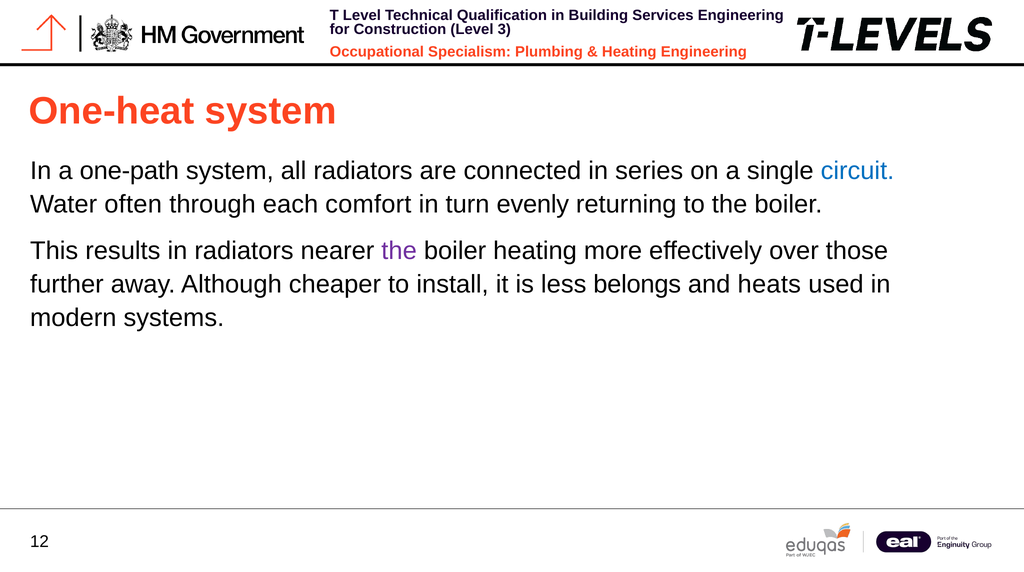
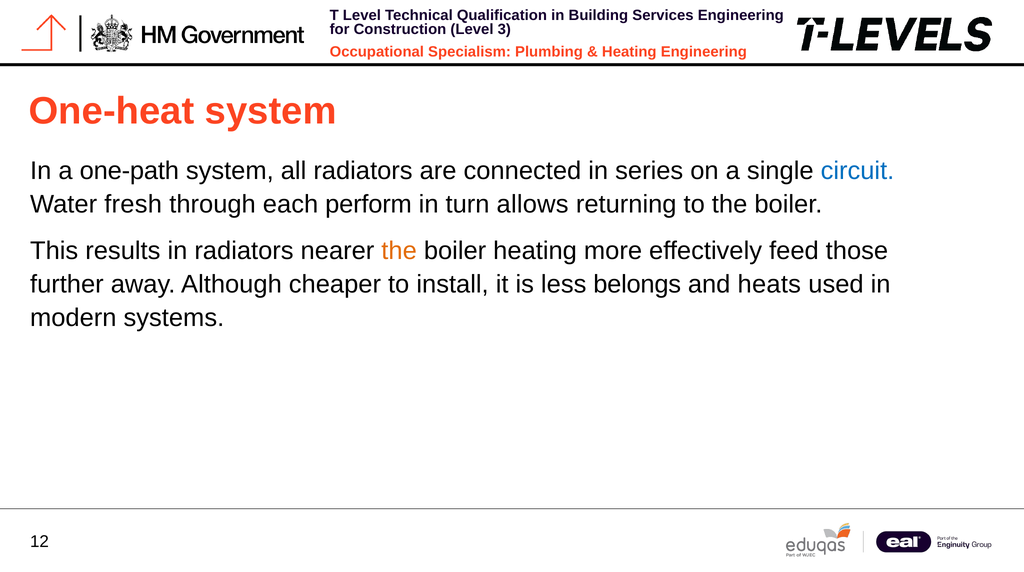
often: often -> fresh
comfort: comfort -> perform
evenly: evenly -> allows
the at (399, 251) colour: purple -> orange
over: over -> feed
